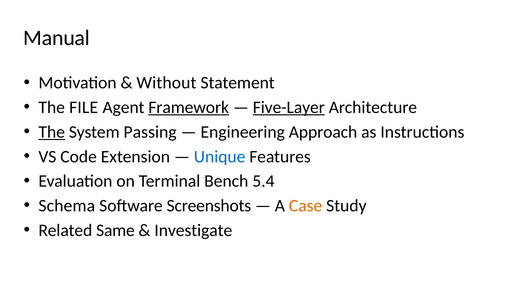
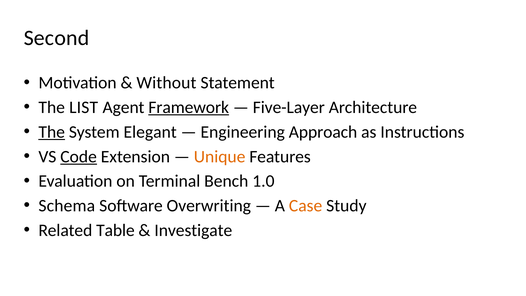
Manual: Manual -> Second
FILE: FILE -> LIST
Five-Layer underline: present -> none
Passing: Passing -> Elegant
Code underline: none -> present
Unique colour: blue -> orange
5.4: 5.4 -> 1.0
Screenshots: Screenshots -> Overwriting
Same: Same -> Table
